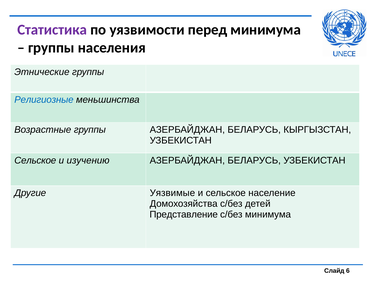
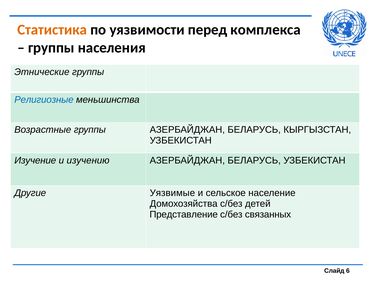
Статистика colour: purple -> orange
перед минимума: минимума -> комплекса
Сельское at (35, 160): Сельское -> Изучение
с/без минимума: минимума -> связанных
